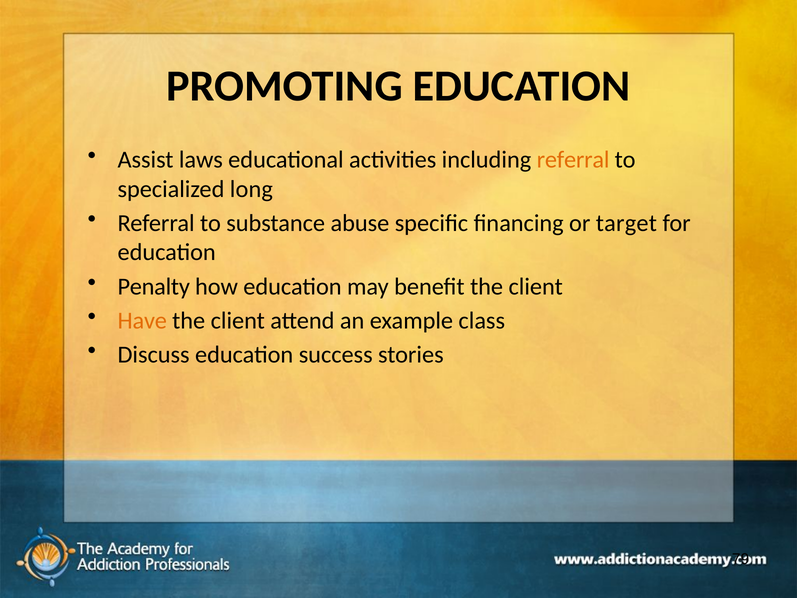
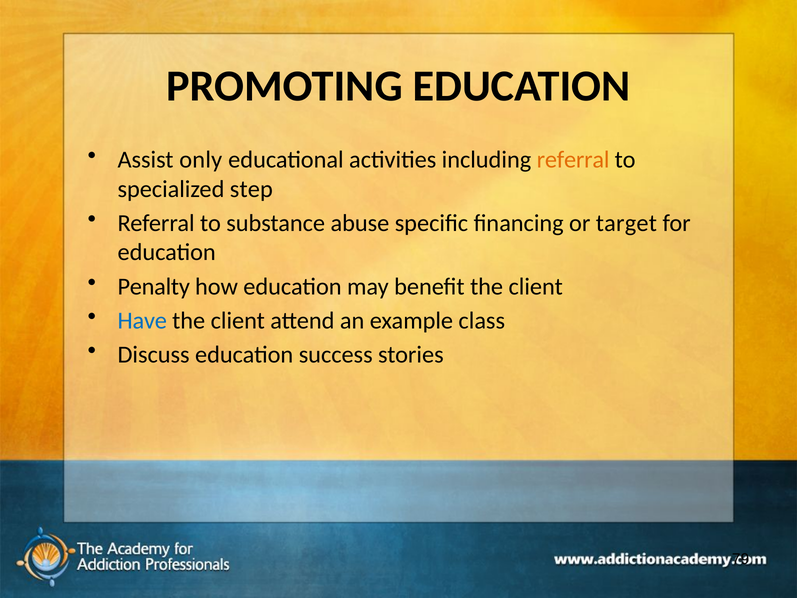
laws: laws -> only
long: long -> step
Have colour: orange -> blue
